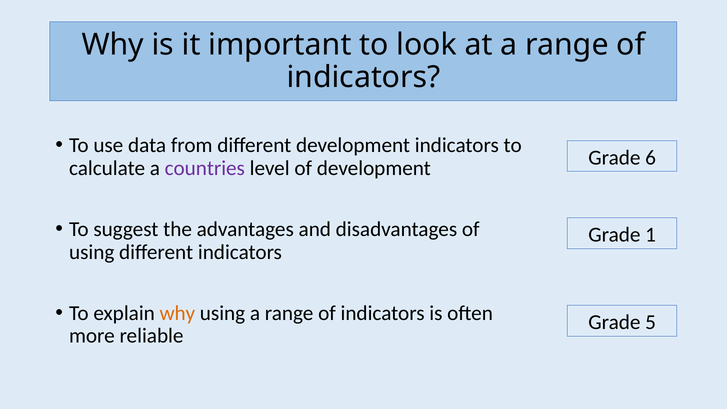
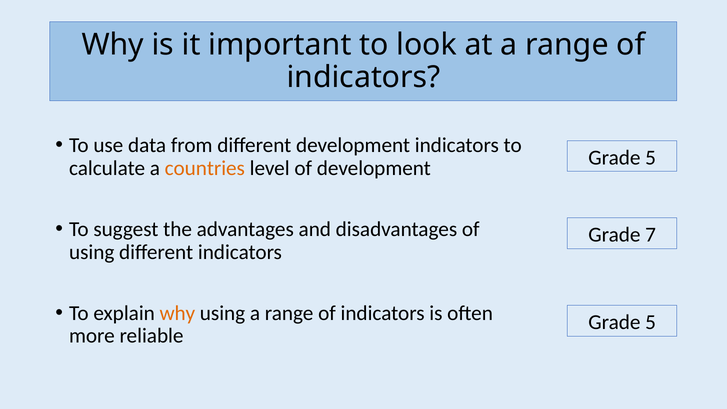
6 at (651, 158): 6 -> 5
countries colour: purple -> orange
1: 1 -> 7
